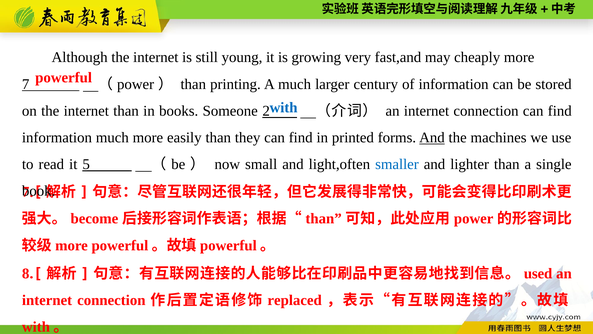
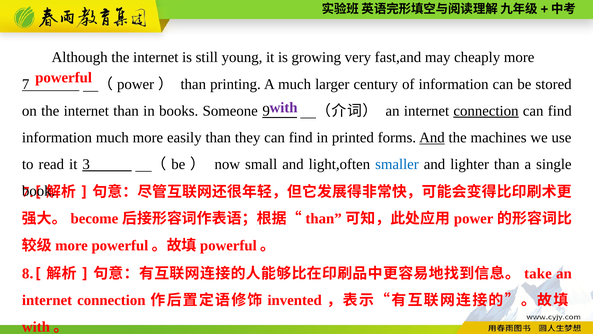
with colour: blue -> purple
2: 2 -> 9
connection at (486, 111) underline: none -> present
5: 5 -> 3
used: used -> take
replaced: replaced -> invented
